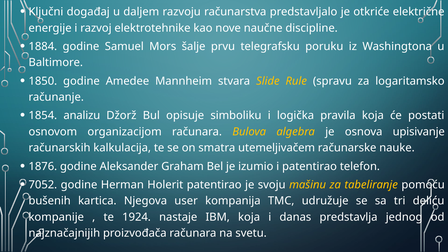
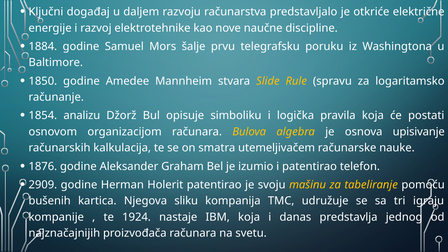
7052: 7052 -> 2909
user: user -> sliku
deliću: deliću -> igraju
